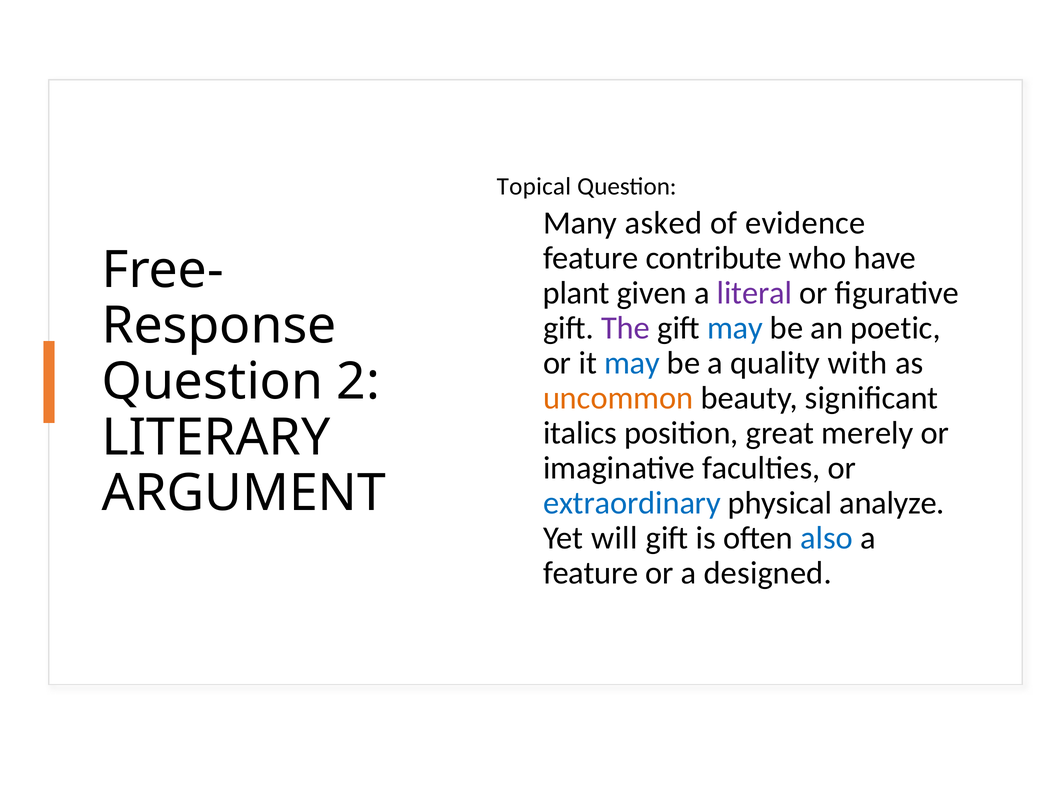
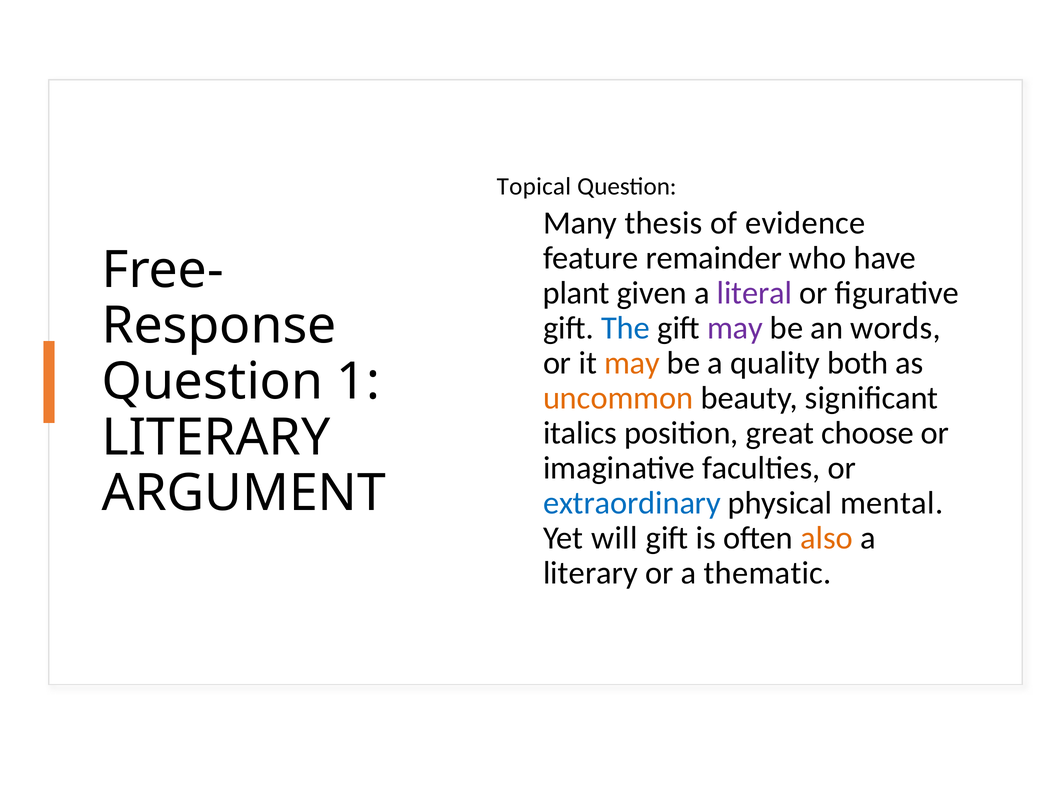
asked: asked -> thesis
contribute: contribute -> remainder
The colour: purple -> blue
may at (735, 328) colour: blue -> purple
poetic: poetic -> words
may at (632, 363) colour: blue -> orange
with: with -> both
2: 2 -> 1
merely: merely -> choose
analyze: analyze -> mental
also colour: blue -> orange
feature at (591, 573): feature -> literary
designed: designed -> thematic
